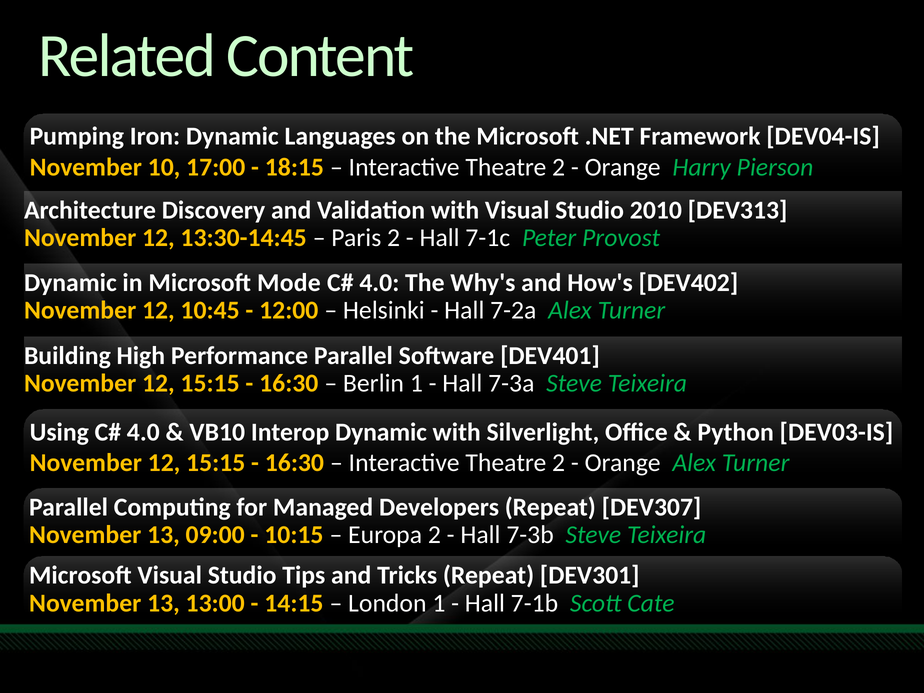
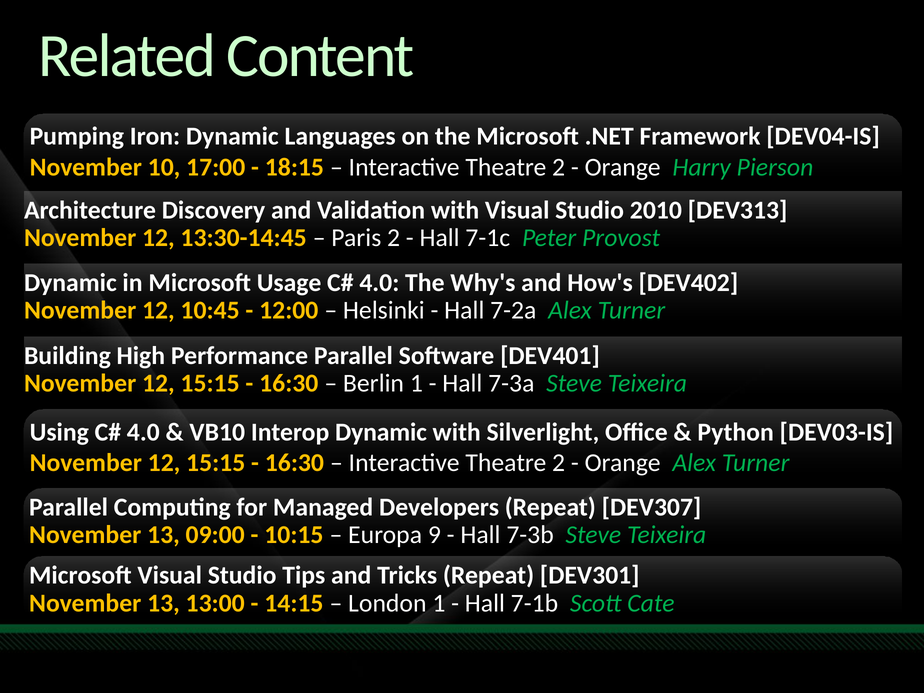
Mode: Mode -> Usage
Europa 2: 2 -> 9
